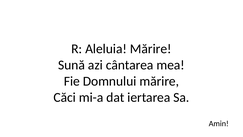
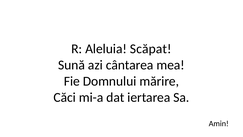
Aleluia Mărire: Mărire -> Scăpat
